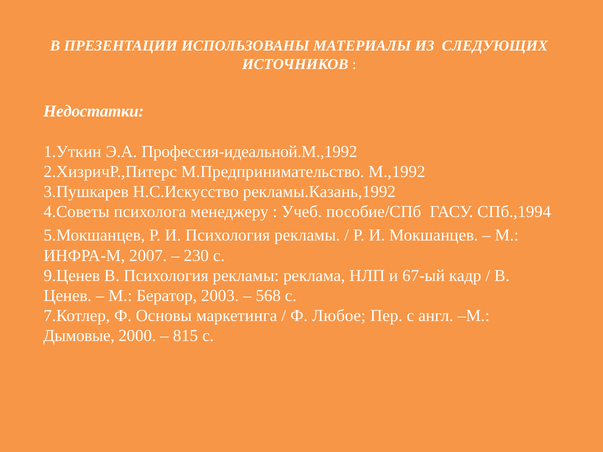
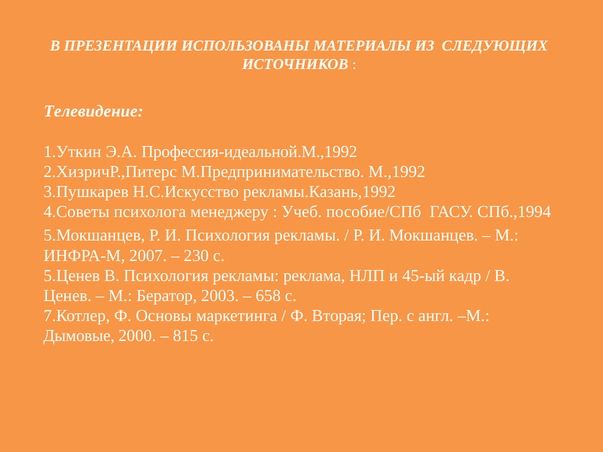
Недостатки: Недостатки -> Телевидение
9.Ценев: 9.Ценев -> 5.Ценев
67-ый: 67-ый -> 45-ый
568: 568 -> 658
Любое: Любое -> Вторая
